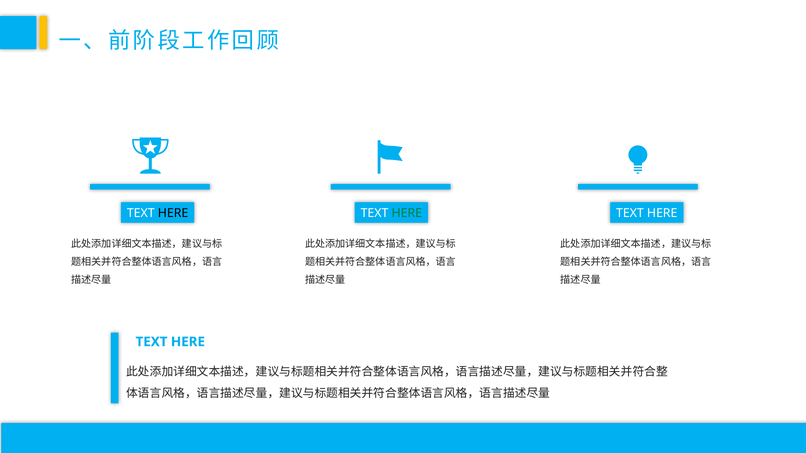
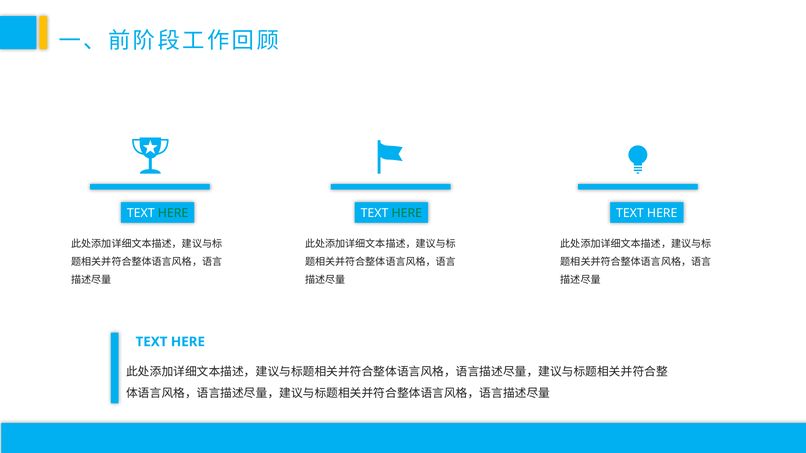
HERE at (173, 214) colour: black -> green
